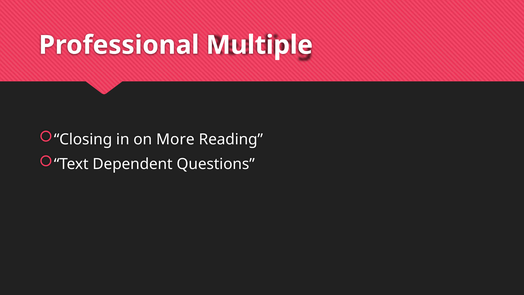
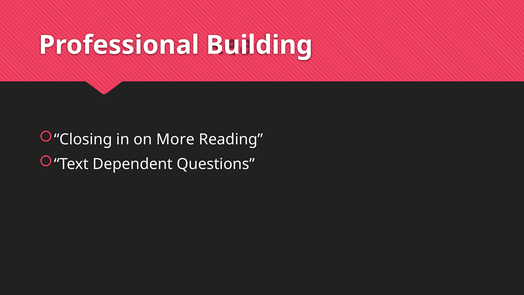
Multiple: Multiple -> Building
